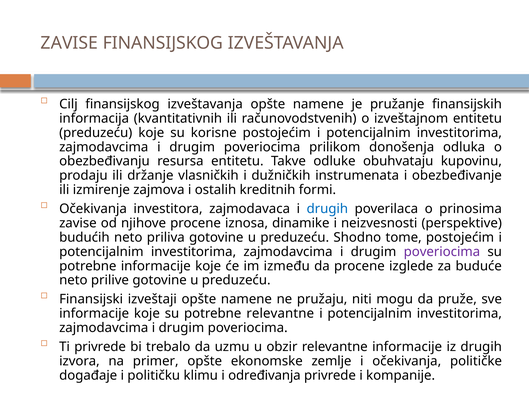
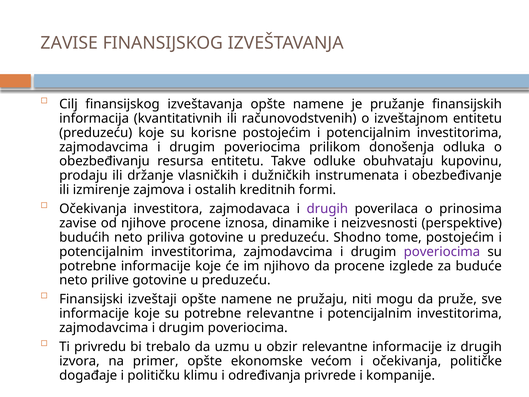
drugih at (327, 209) colour: blue -> purple
između: između -> njihovo
Ti privrede: privrede -> privredu
zemlje: zemlje -> većom
